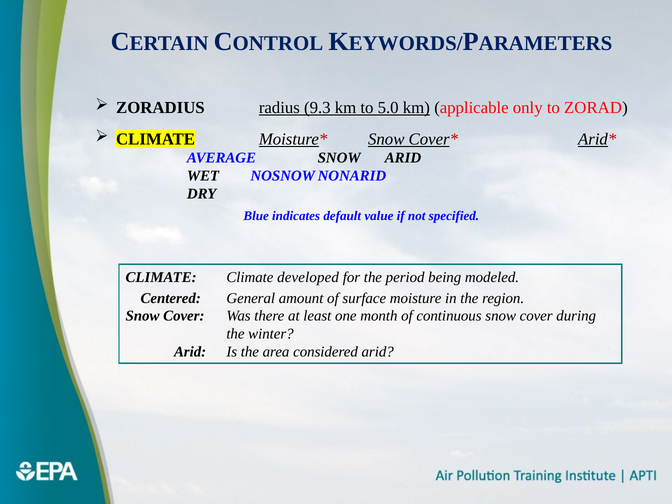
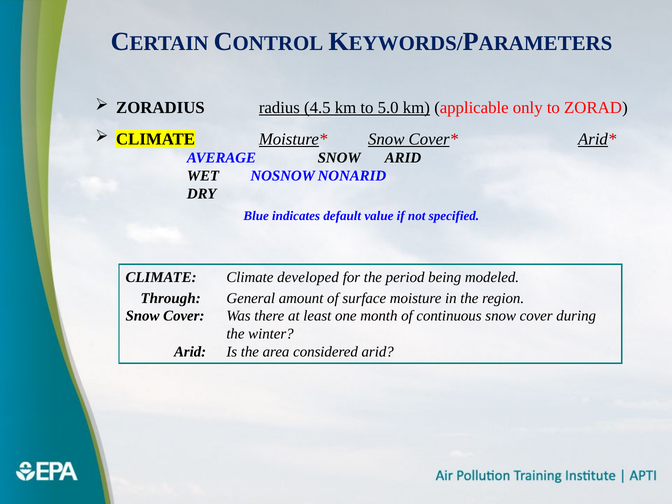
9.3: 9.3 -> 4.5
Centered: Centered -> Through
